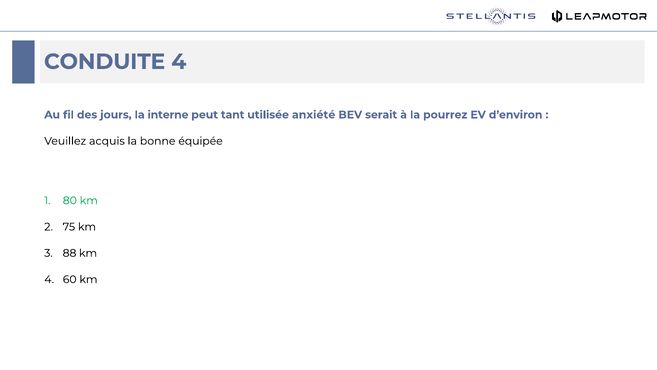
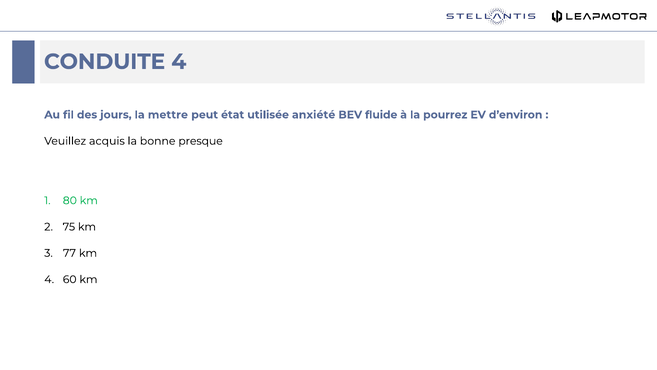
interne: interne -> mettre
tant: tant -> état
serait: serait -> fluide
équipée: équipée -> presque
88: 88 -> 77
